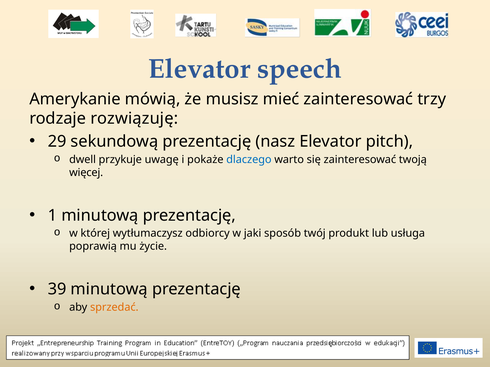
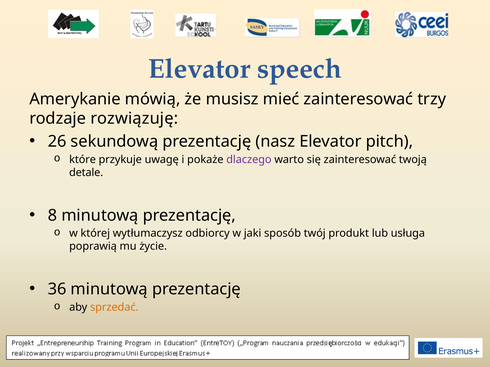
29: 29 -> 26
dwell: dwell -> które
dlaczego colour: blue -> purple
więcej: więcej -> detale
1: 1 -> 8
39: 39 -> 36
